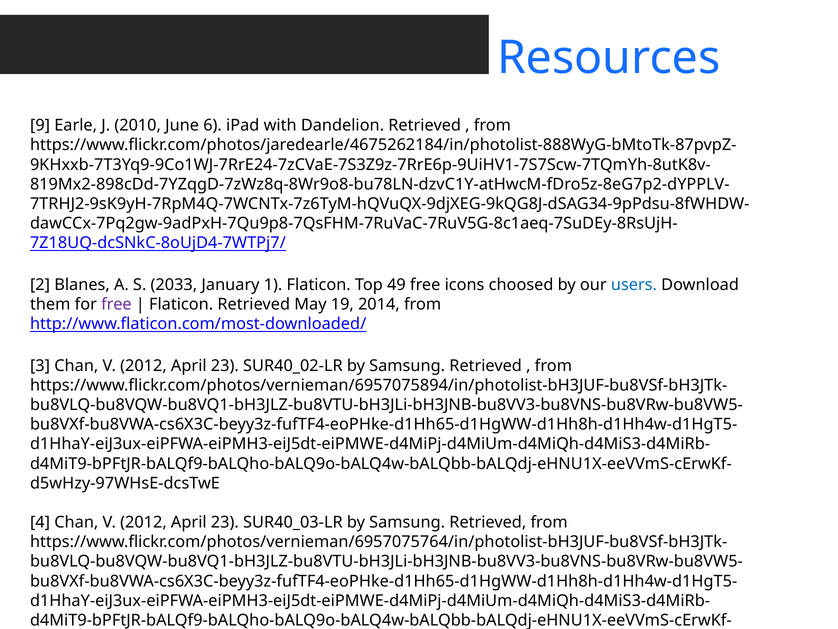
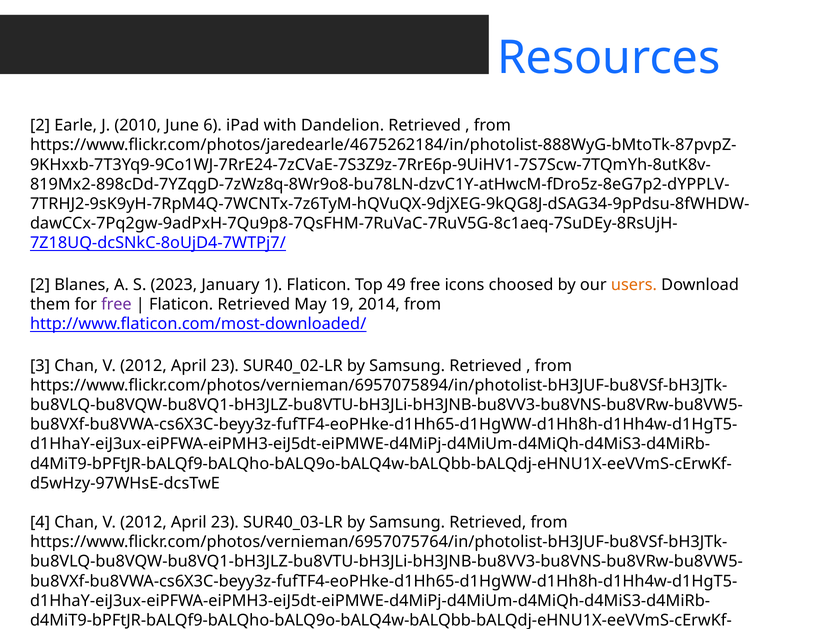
9 at (40, 125): 9 -> 2
2033: 2033 -> 2023
users colour: blue -> orange
